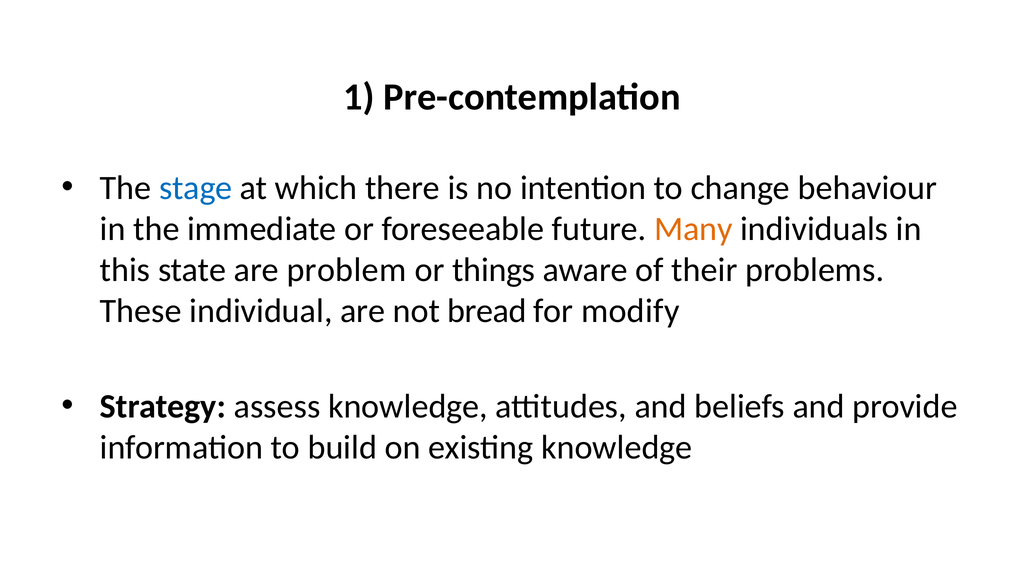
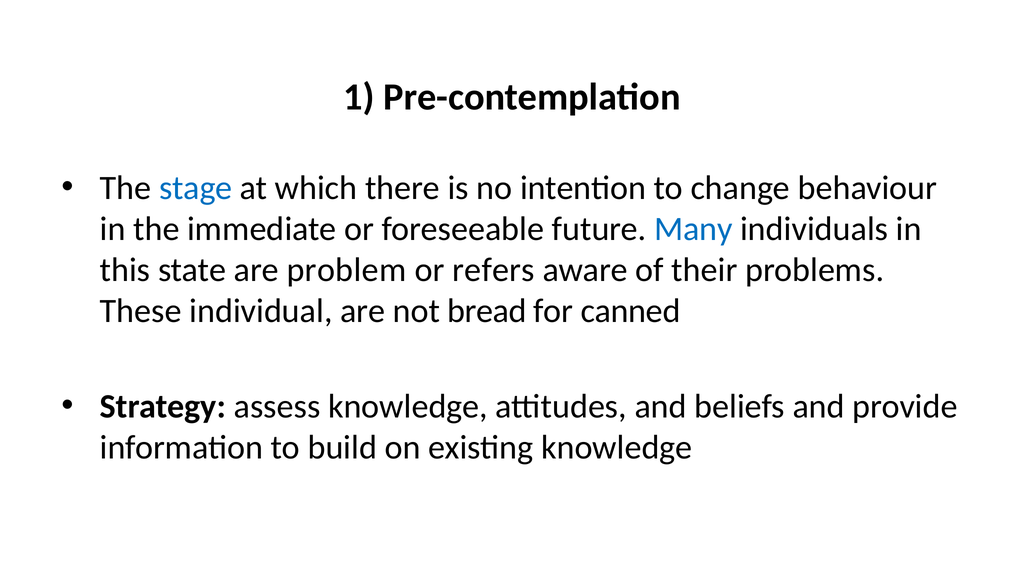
Many colour: orange -> blue
things: things -> refers
modify: modify -> canned
